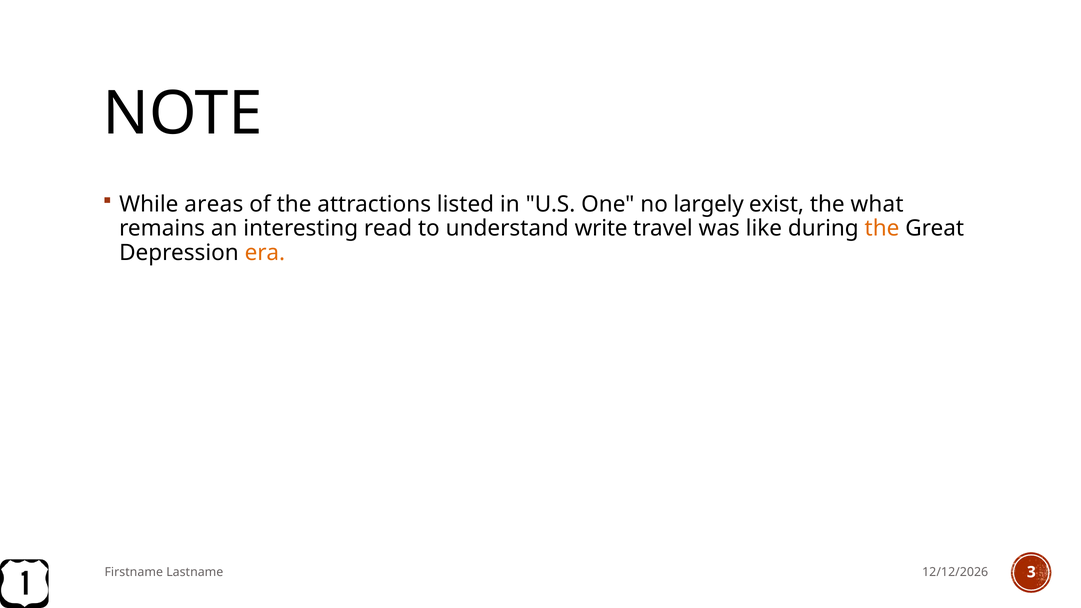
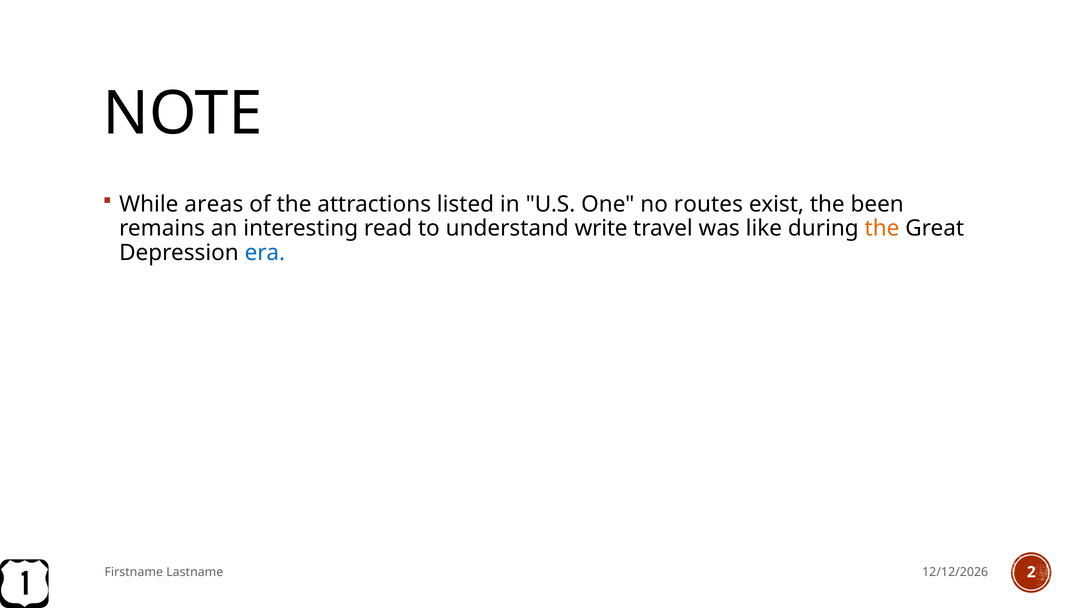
largely: largely -> routes
what: what -> been
era colour: orange -> blue
3: 3 -> 2
